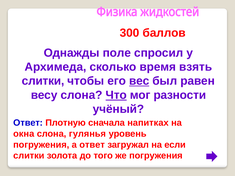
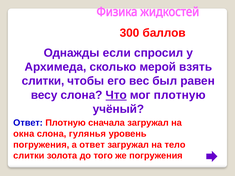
поле: поле -> если
время: время -> мерой
вес underline: present -> none
мог разности: разности -> плотную
сначала напитках: напитках -> загружал
если: если -> тело
